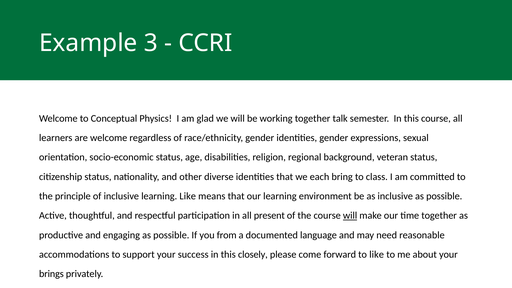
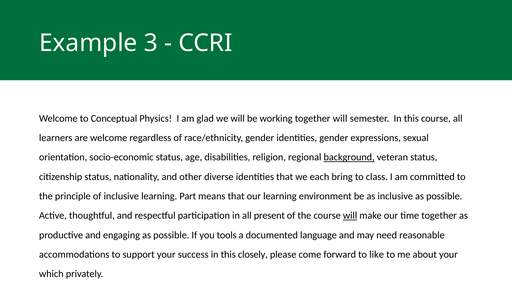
together talk: talk -> will
background underline: none -> present
learning Like: Like -> Part
from: from -> tools
brings: brings -> which
